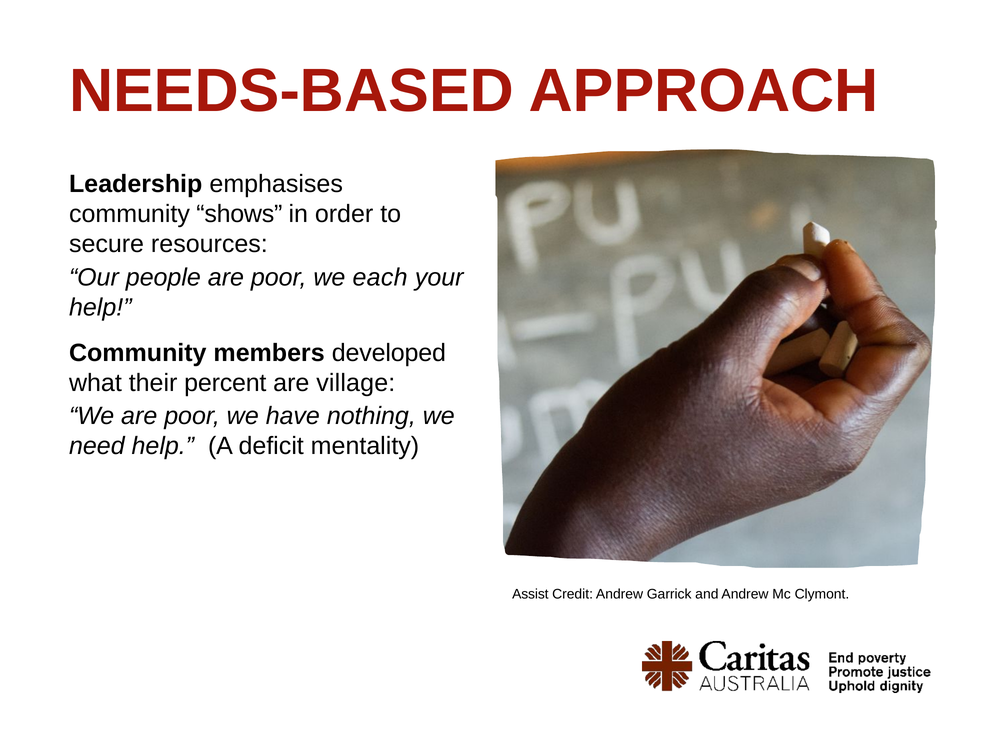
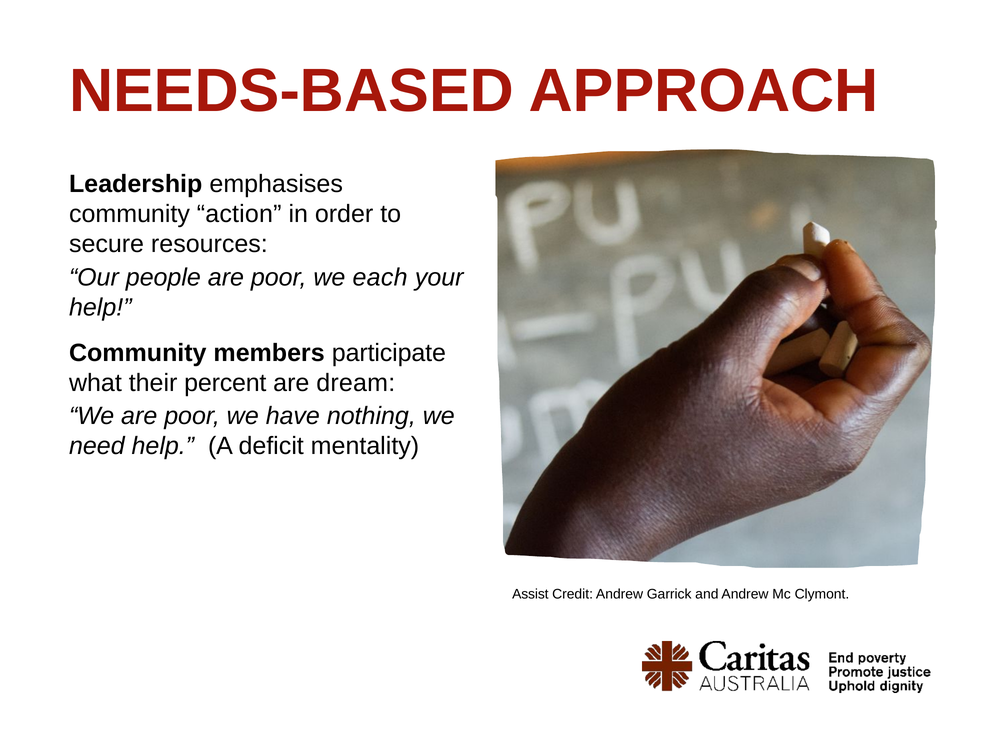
shows: shows -> action
developed: developed -> participate
village: village -> dream
